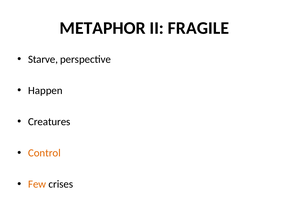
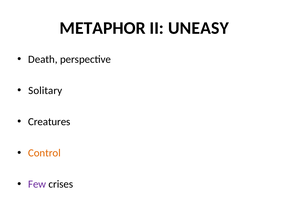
FRAGILE: FRAGILE -> UNEASY
Starve: Starve -> Death
Happen: Happen -> Solitary
Few colour: orange -> purple
